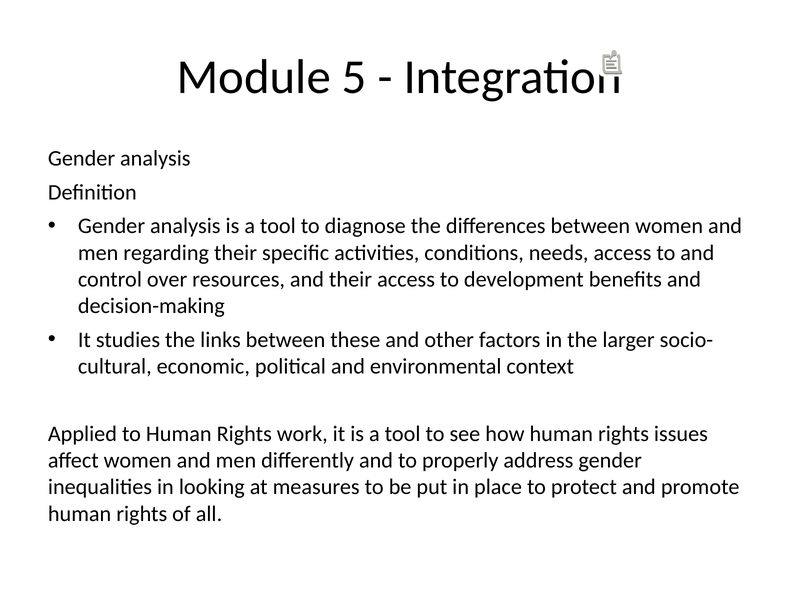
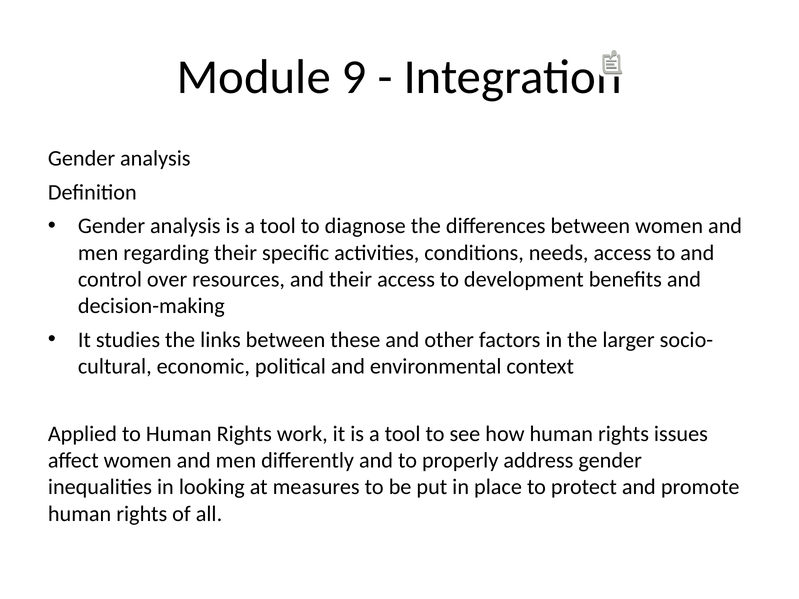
5: 5 -> 9
